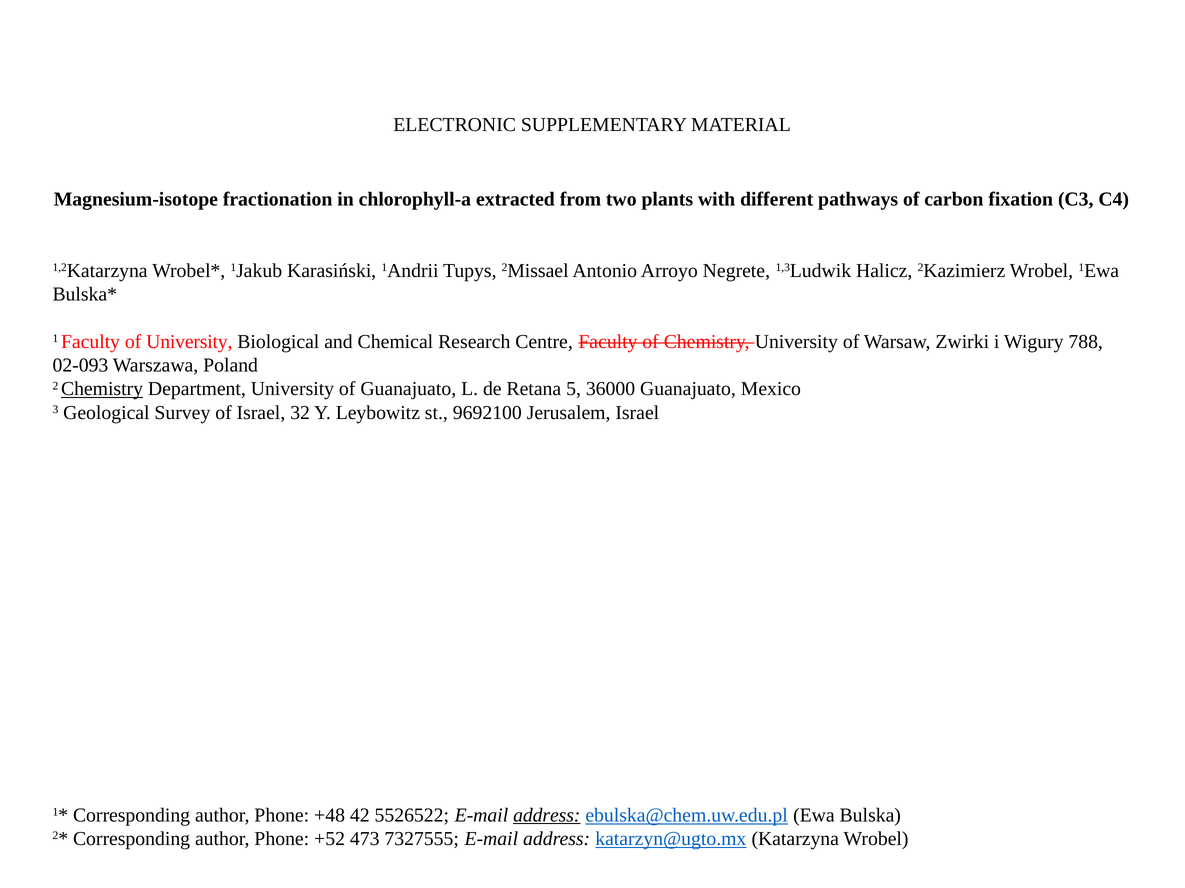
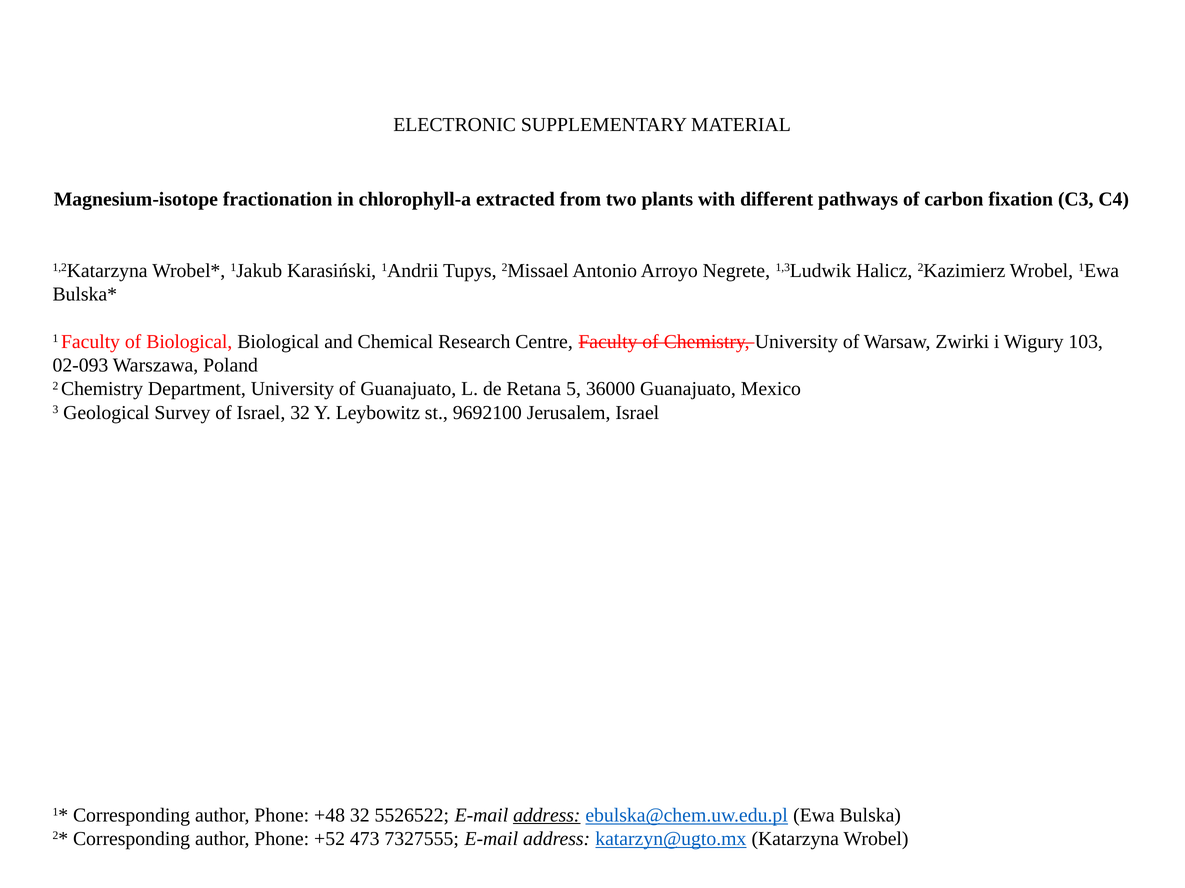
of University: University -> Biological
788: 788 -> 103
Chemistry at (102, 389) underline: present -> none
+48 42: 42 -> 32
